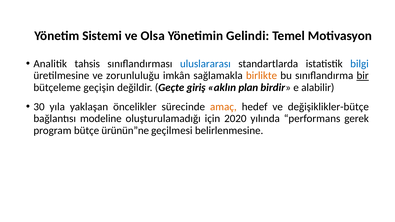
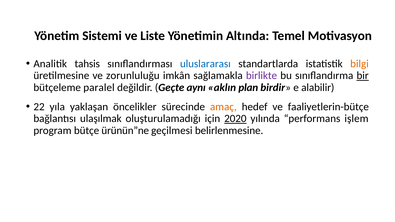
Olsa: Olsa -> Liste
Gelindi: Gelindi -> Altında
bilgi colour: blue -> orange
birlikte colour: orange -> purple
geçişin: geçişin -> paralel
giriş: giriş -> aynı
30: 30 -> 22
değişiklikler-bütçe: değişiklikler-bütçe -> faaliyetlerin-bütçe
modeline: modeline -> ulaşılmak
2020 underline: none -> present
gerek: gerek -> işlem
